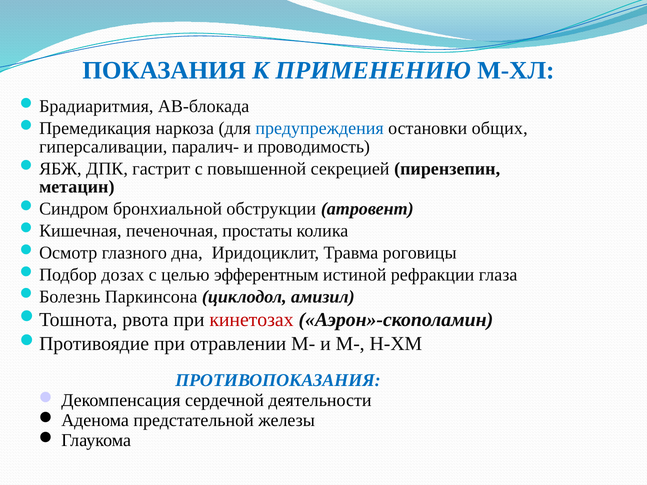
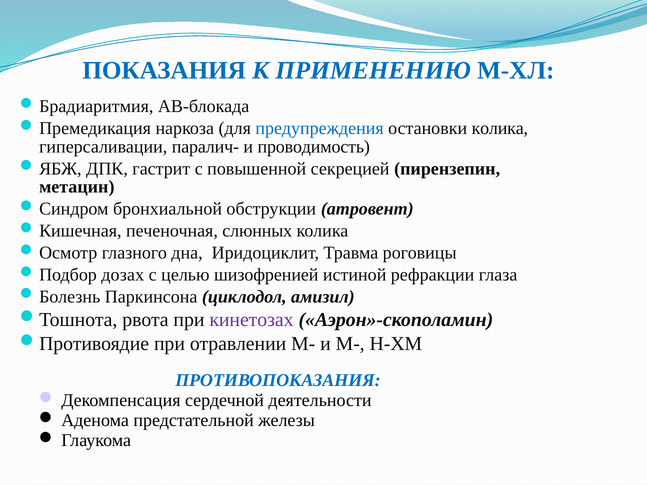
остановки общих: общих -> колика
простаты: простаты -> слюнных
эфферентным: эфферентным -> шизофренией
кинетозах colour: red -> purple
